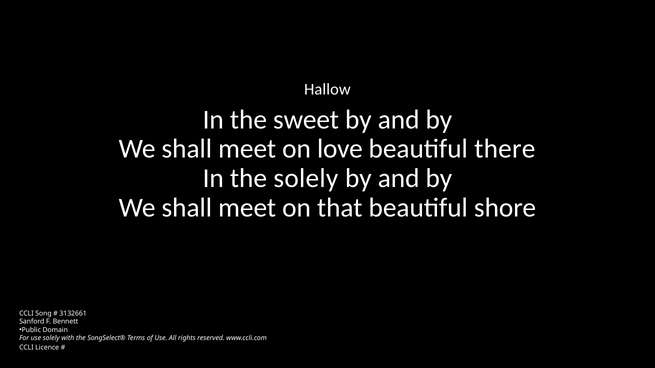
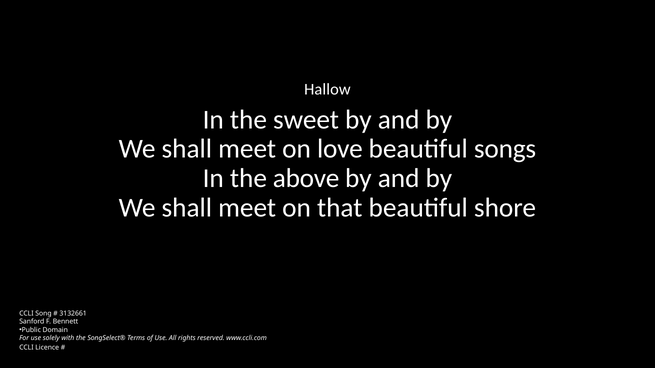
there: there -> songs
the solely: solely -> above
